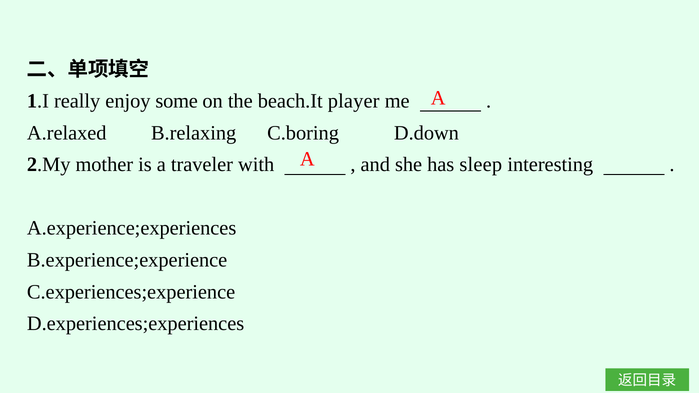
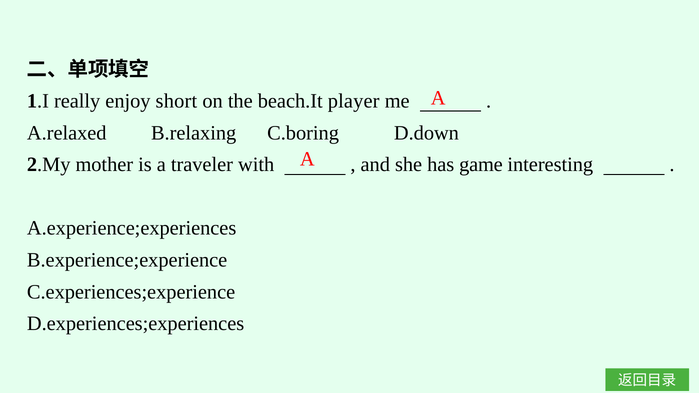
some: some -> short
sleep: sleep -> game
